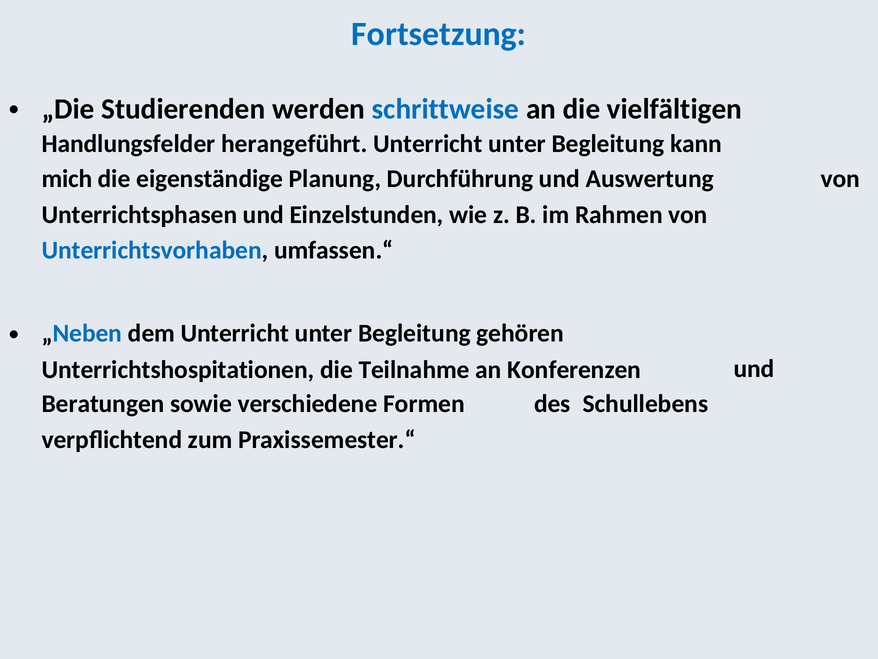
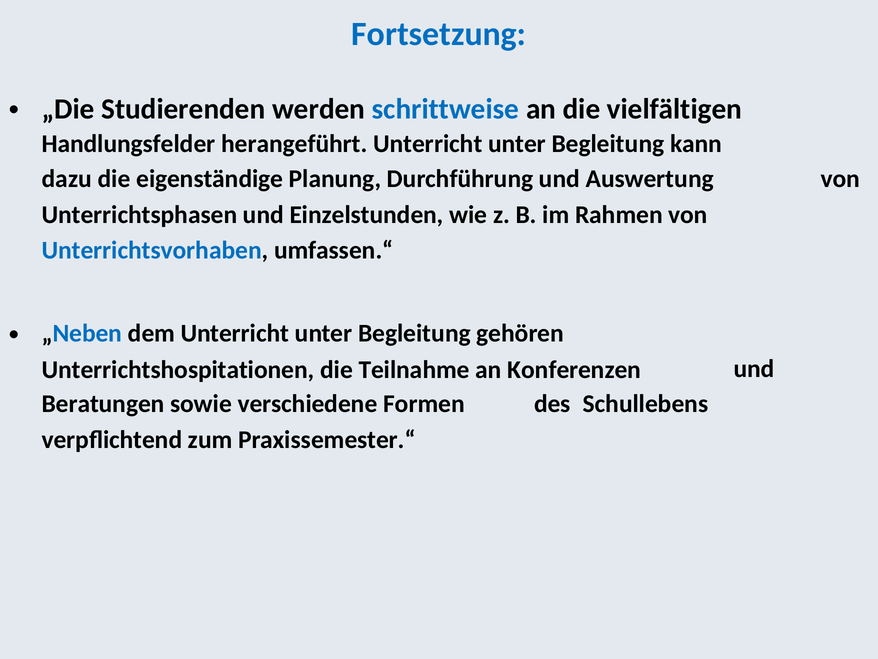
mich: mich -> dazu
